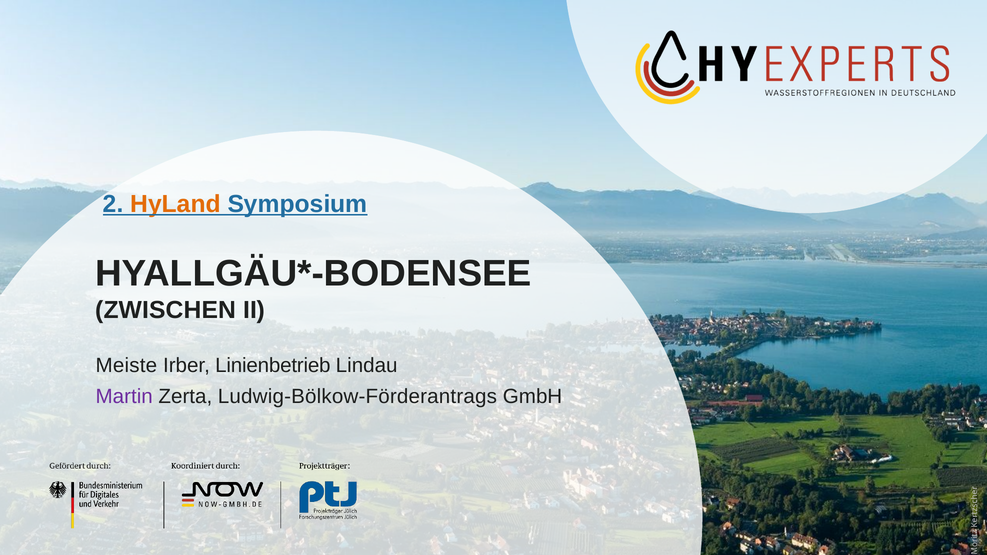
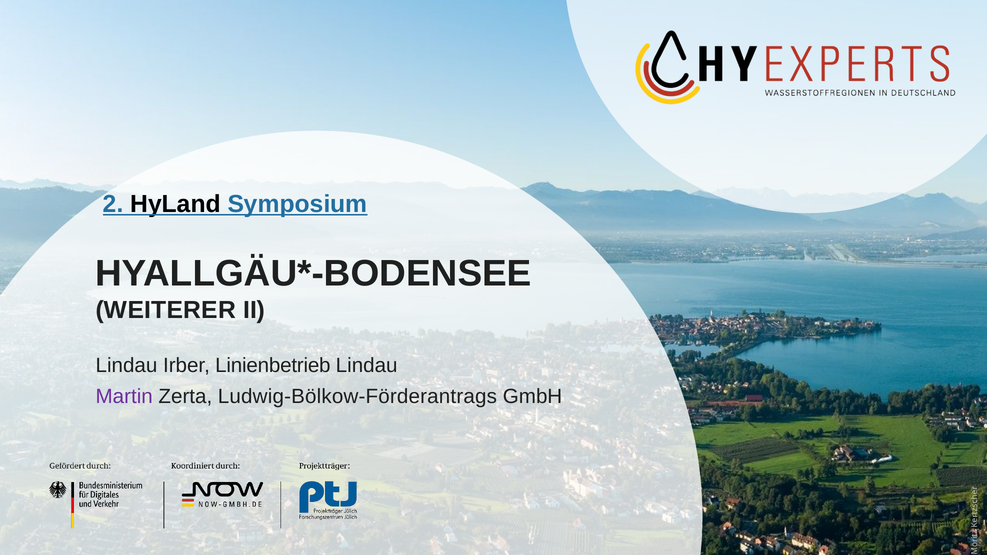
HyLand colour: orange -> black
ZWISCHEN: ZWISCHEN -> WEITERER
Meiste at (126, 366): Meiste -> Lindau
